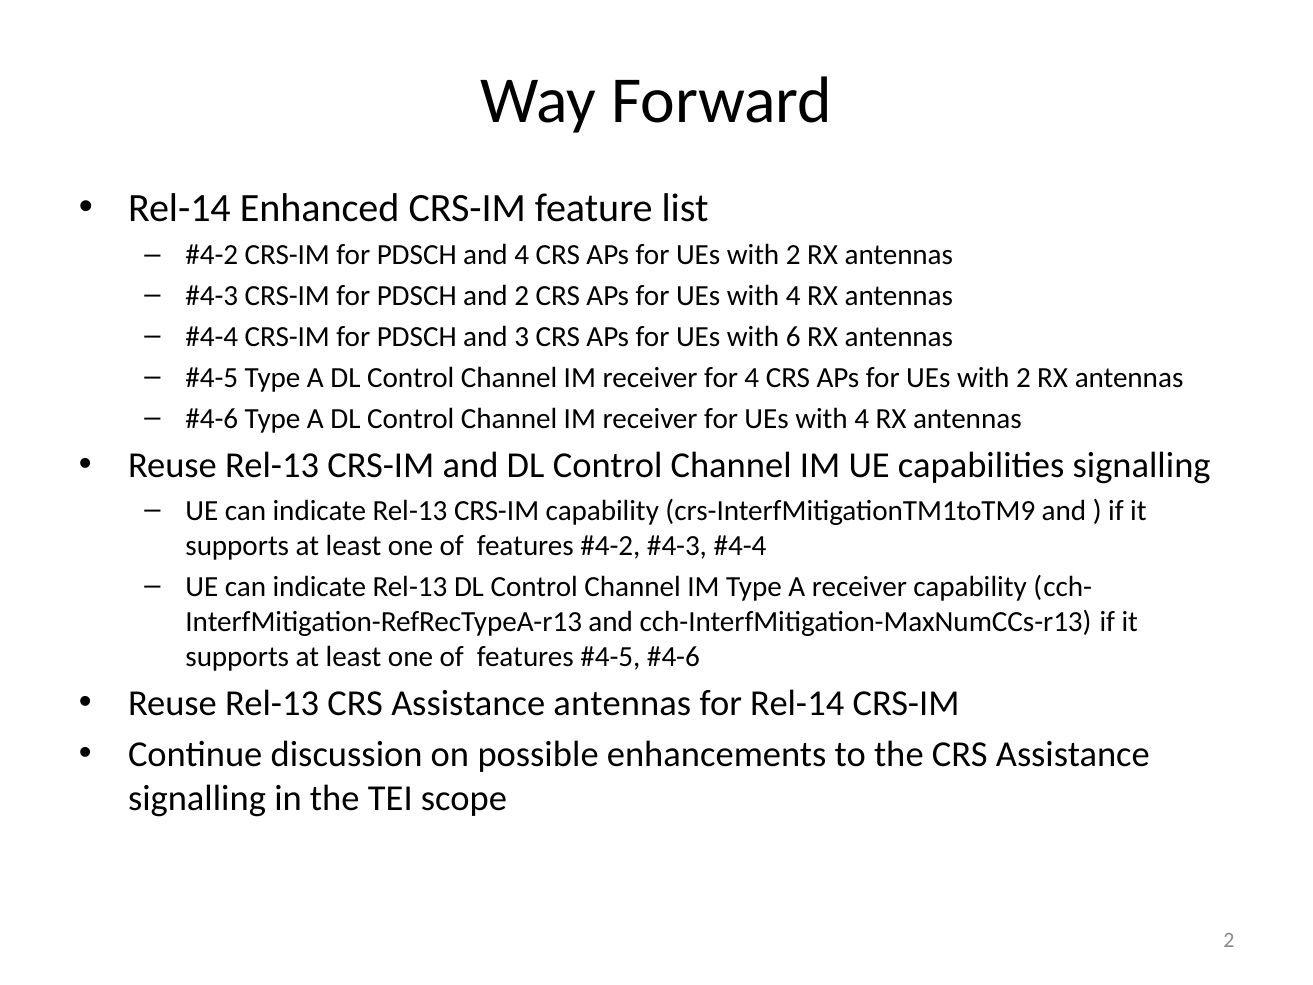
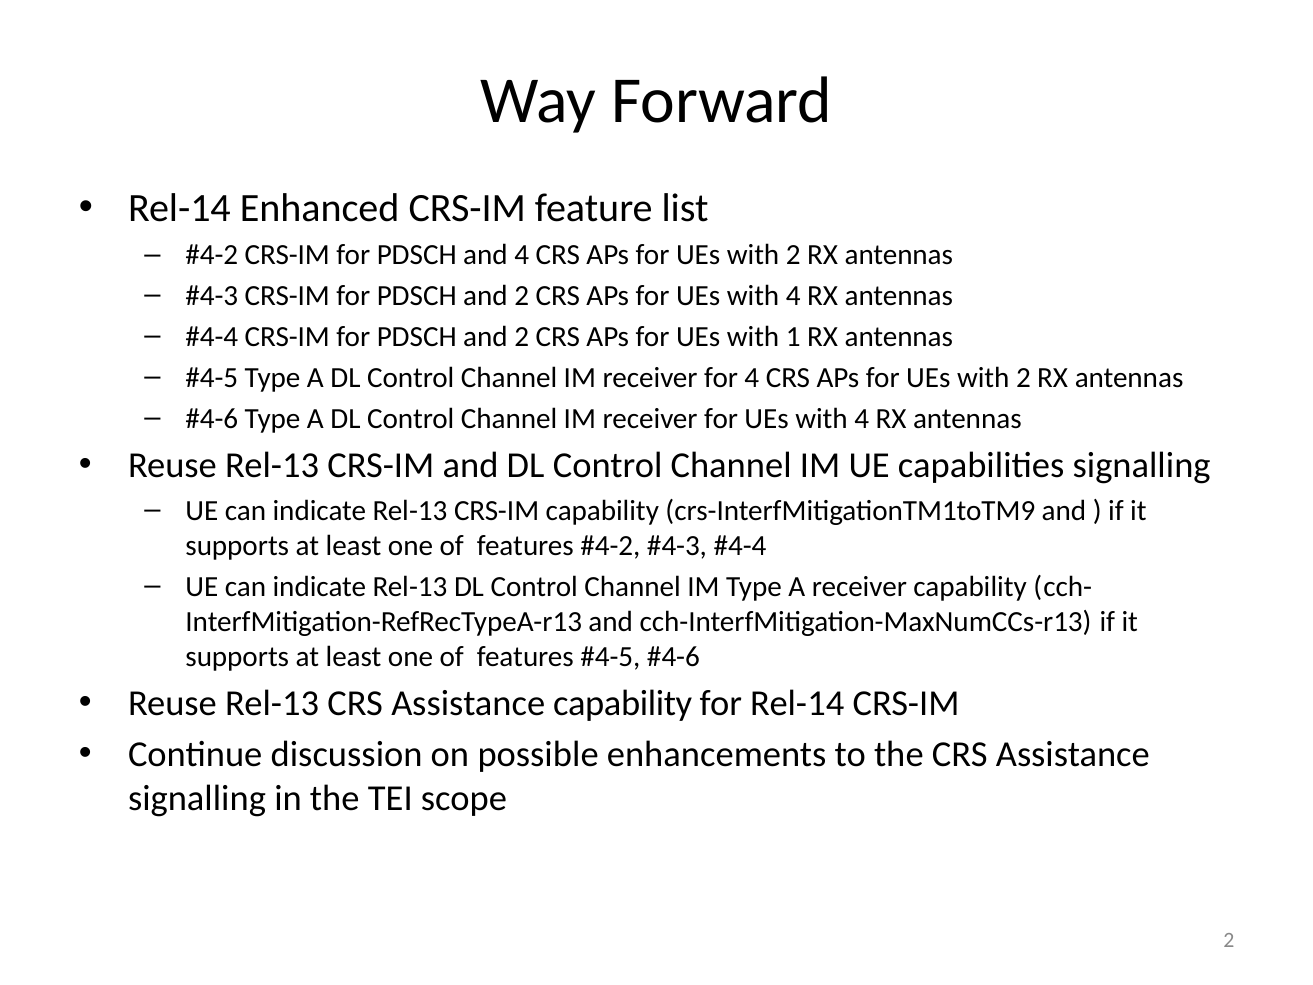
3 at (522, 337): 3 -> 2
6: 6 -> 1
Assistance antennas: antennas -> capability
